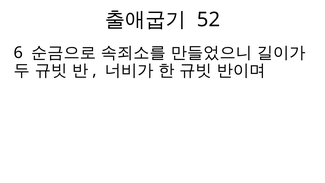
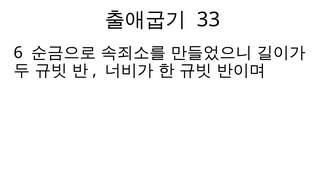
52: 52 -> 33
